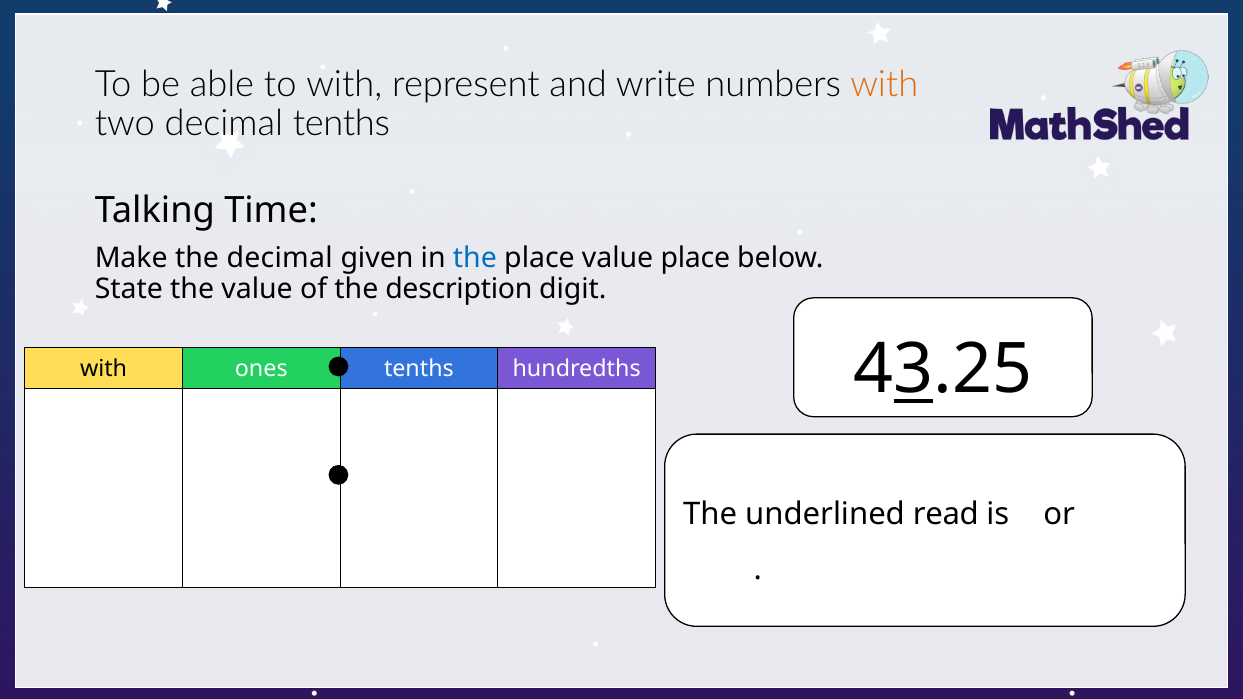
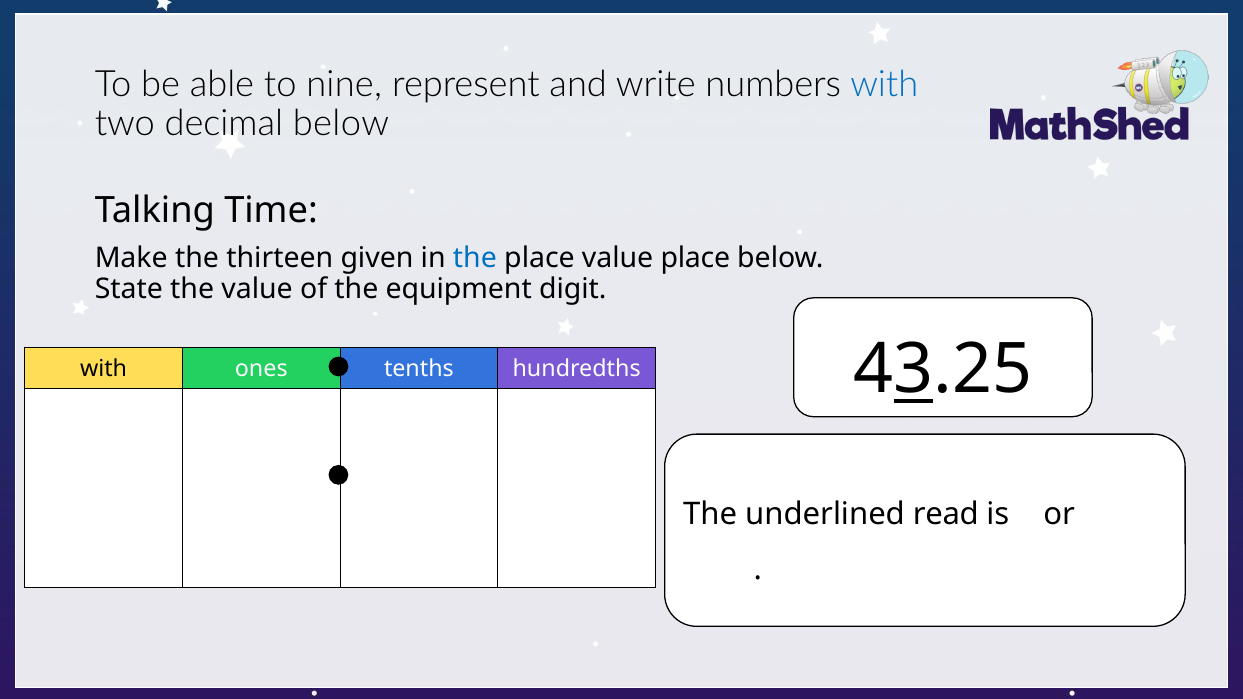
to with: with -> nine
with at (884, 85) colour: orange -> blue
decimal tenths: tenths -> below
the decimal: decimal -> thirteen
description: description -> equipment
